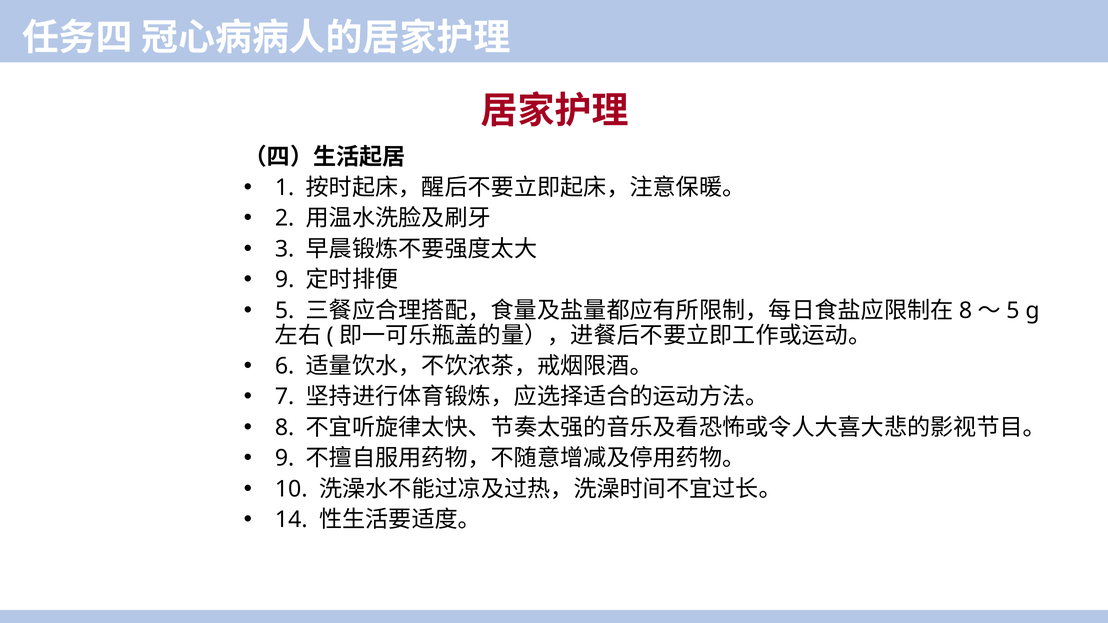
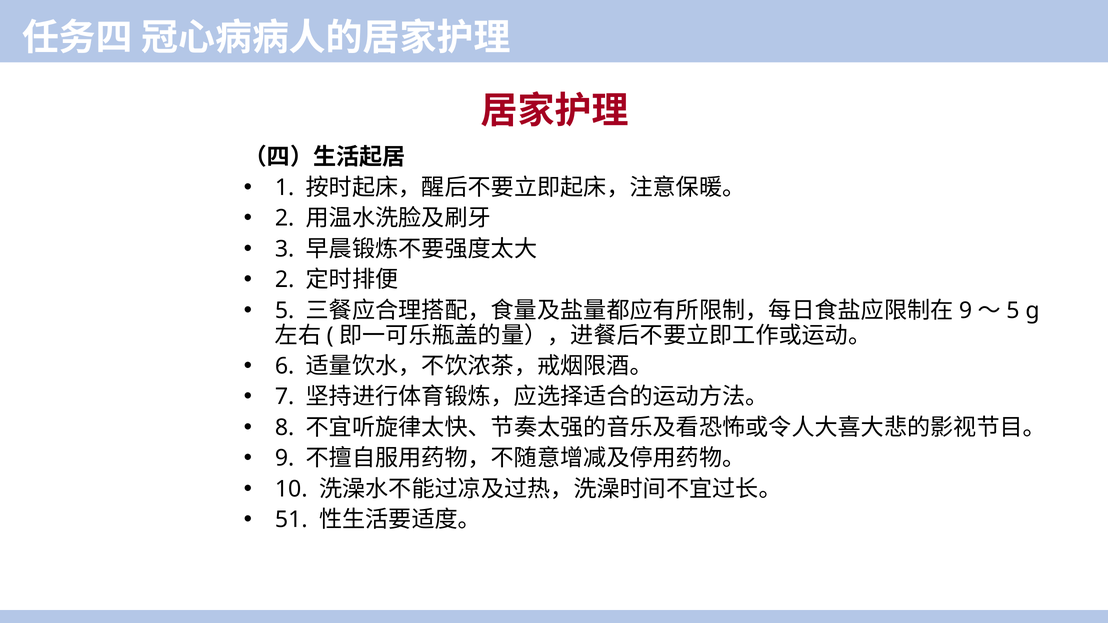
9 at (285, 280): 9 -> 2
8 at (966, 311): 8 -> 9
14: 14 -> 51
